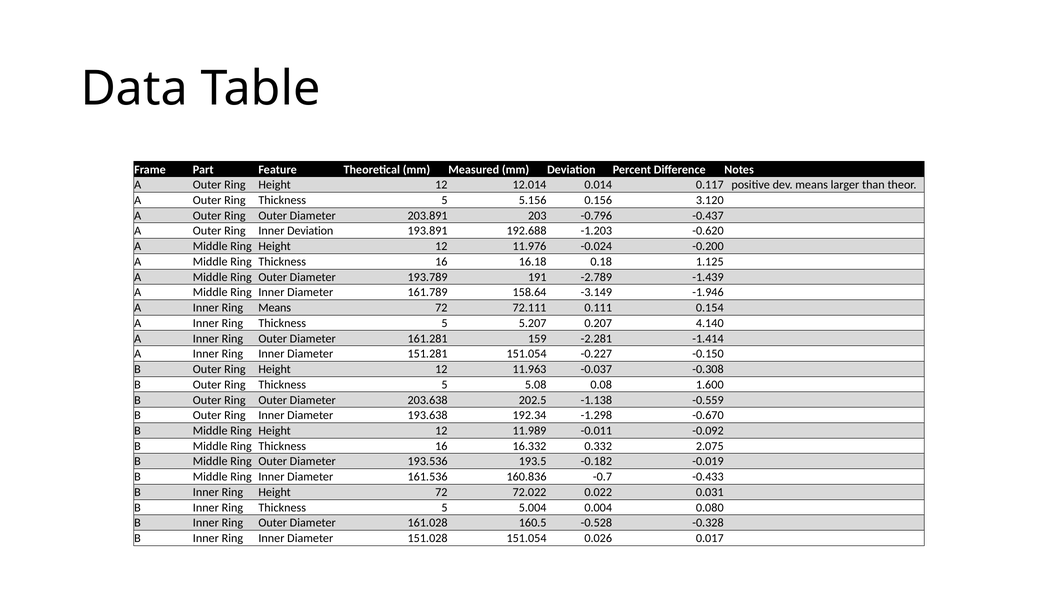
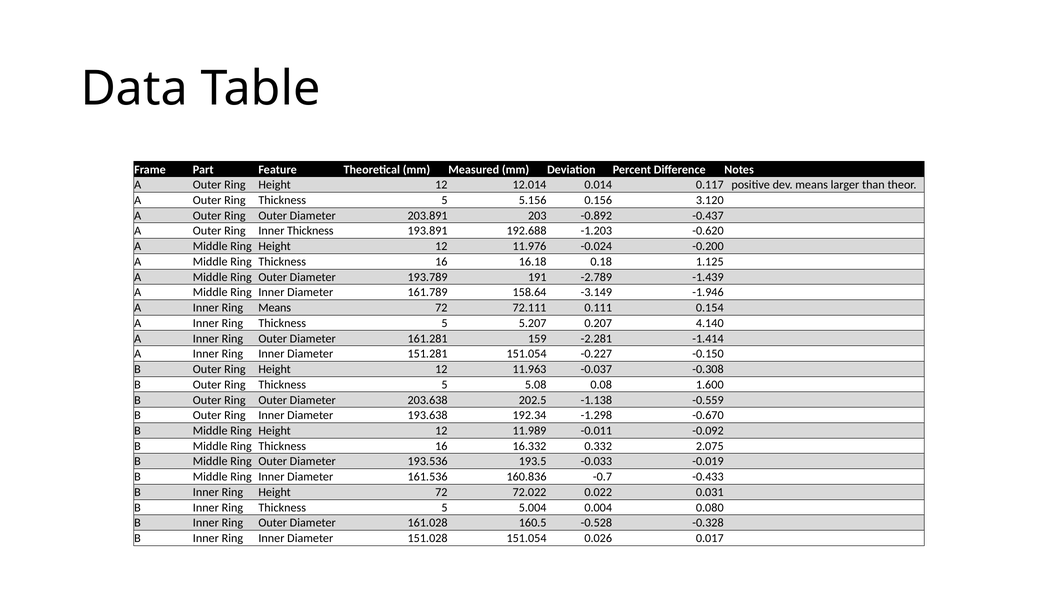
-0.796: -0.796 -> -0.892
Inner Deviation: Deviation -> Thickness
-0.182: -0.182 -> -0.033
